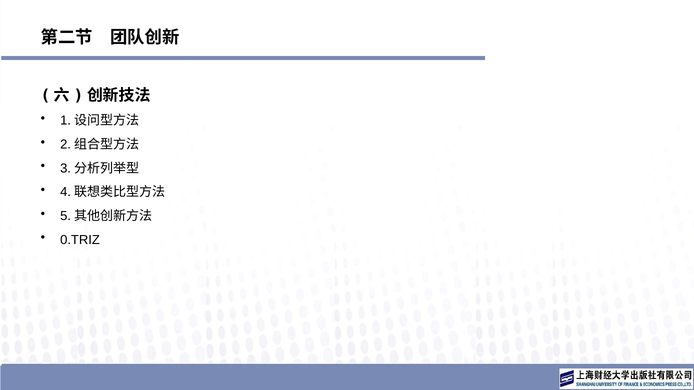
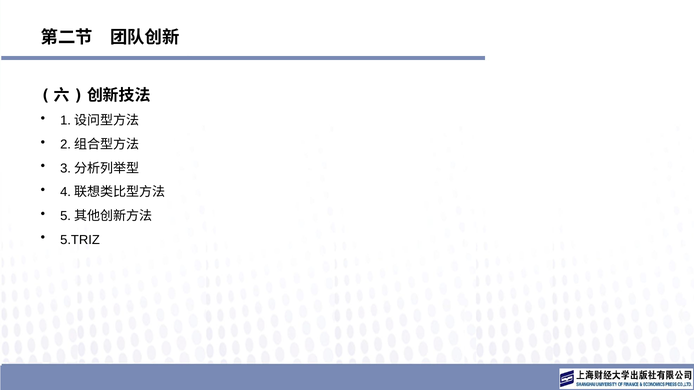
0.TRIZ: 0.TRIZ -> 5.TRIZ
